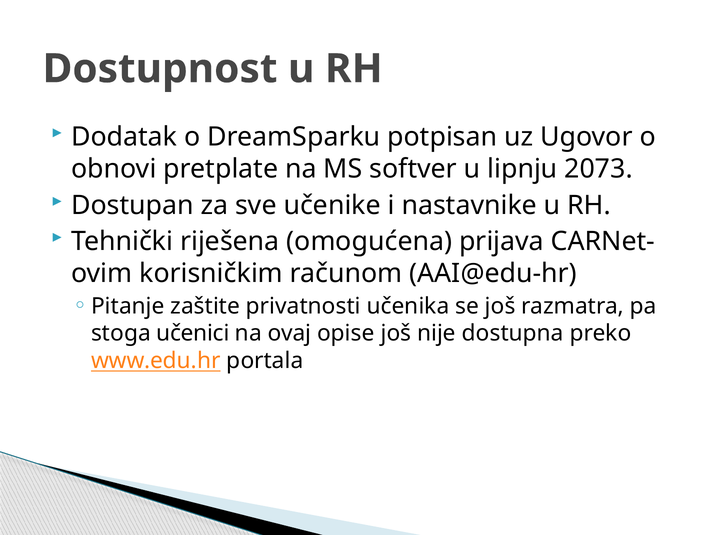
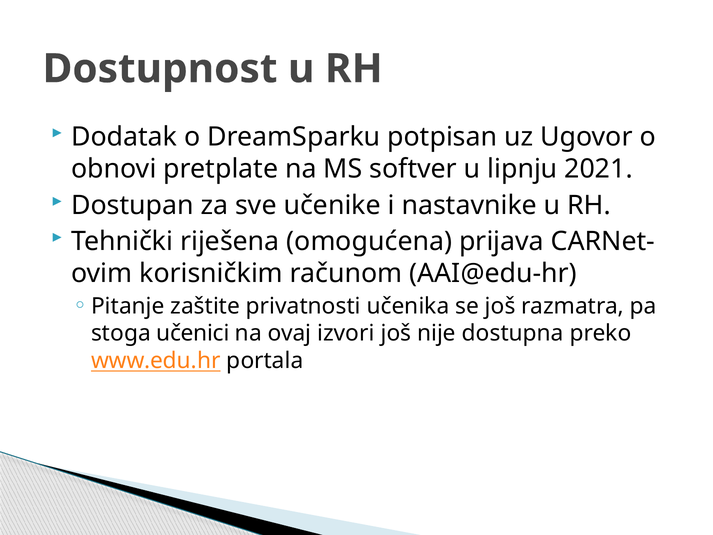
2073: 2073 -> 2021
opise: opise -> izvori
